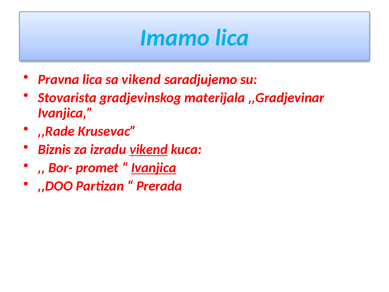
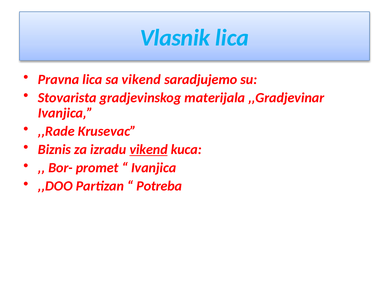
Imamo: Imamo -> Vlasnik
Ivanjica underline: present -> none
Prerada: Prerada -> Potreba
